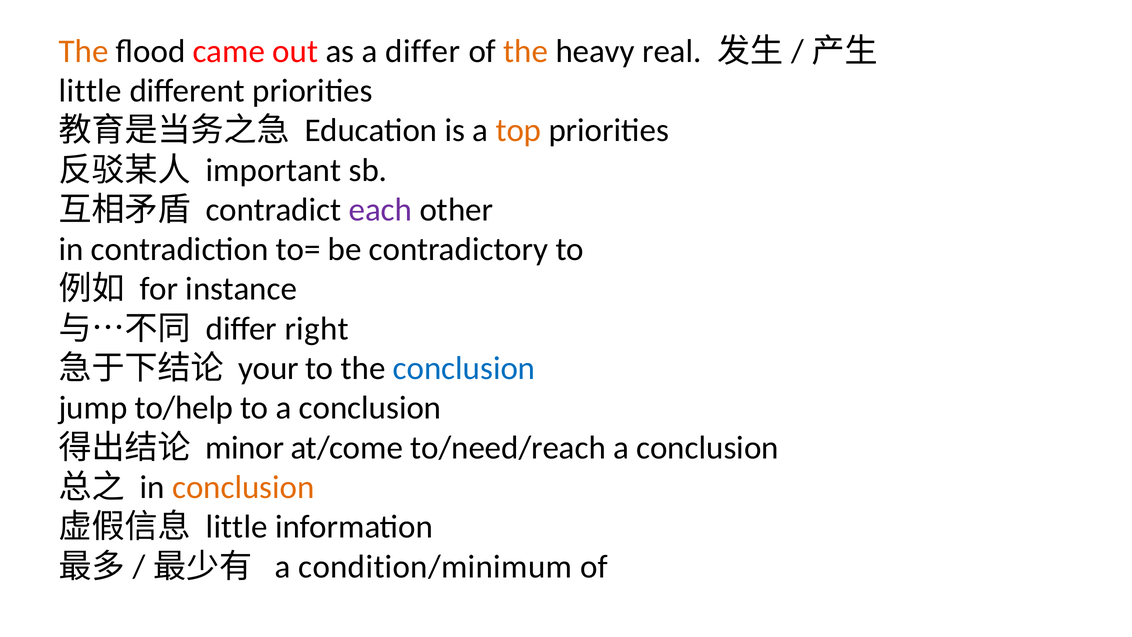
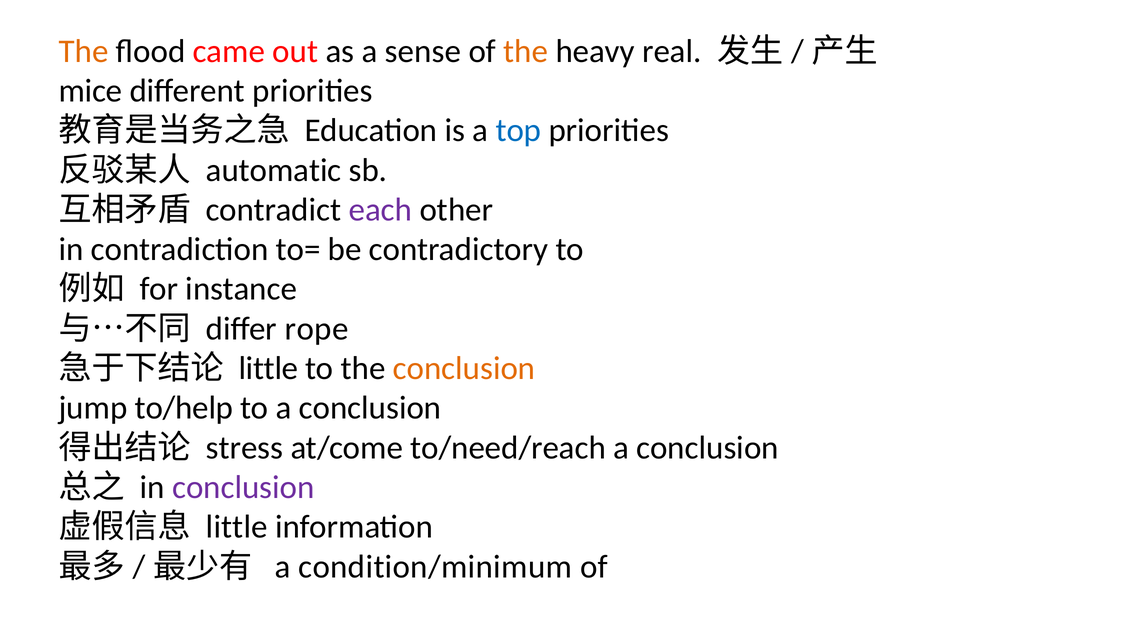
a differ: differ -> sense
little at (90, 91): little -> mice
top colour: orange -> blue
important: important -> automatic
right: right -> rope
your at (268, 368): your -> little
conclusion at (464, 368) colour: blue -> orange
minor: minor -> stress
conclusion at (243, 487) colour: orange -> purple
